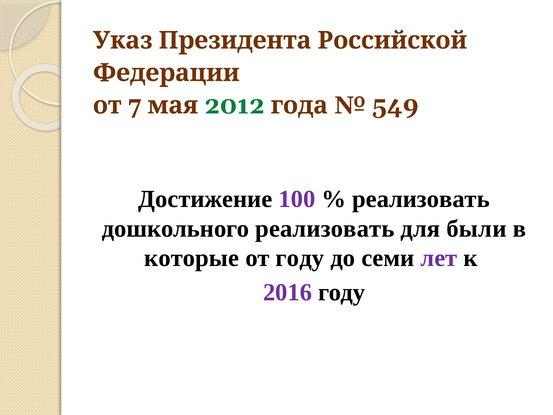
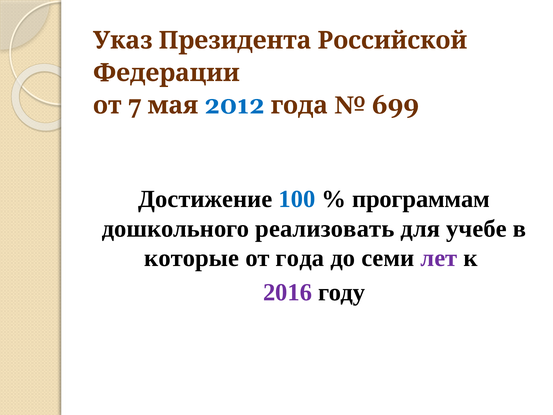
2012 colour: green -> blue
549: 549 -> 699
100 colour: purple -> blue
реализовать at (421, 199): реализовать -> программам
были: были -> учебе
от году: году -> года
